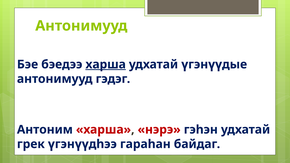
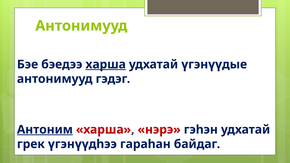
Антоним underline: none -> present
